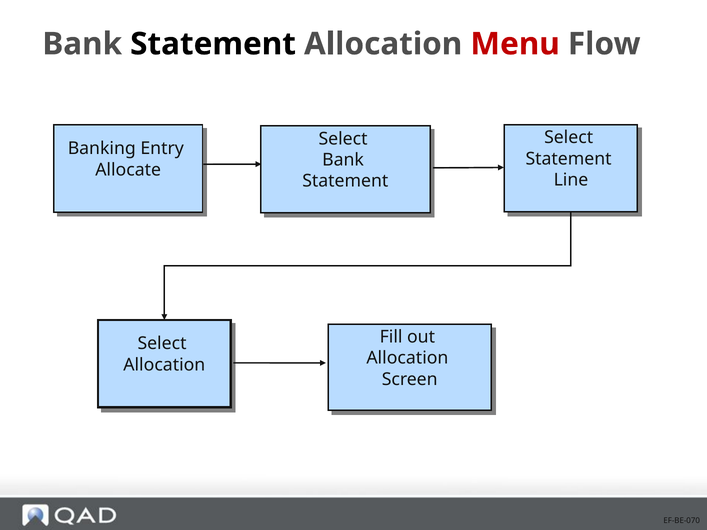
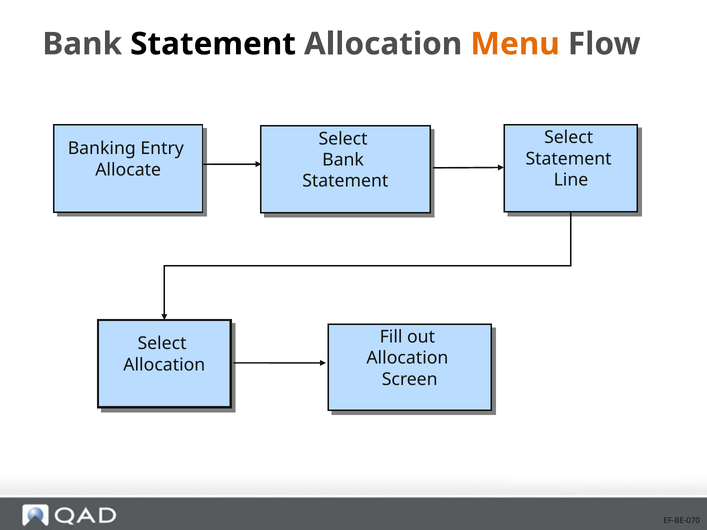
Menu colour: red -> orange
